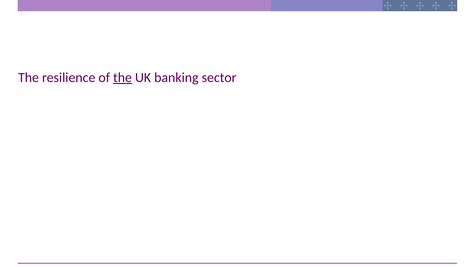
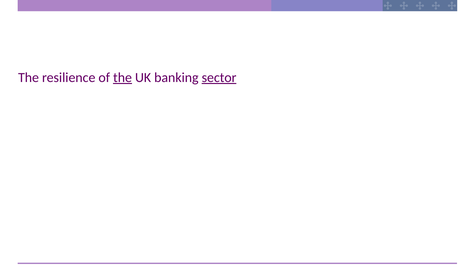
sector underline: none -> present
